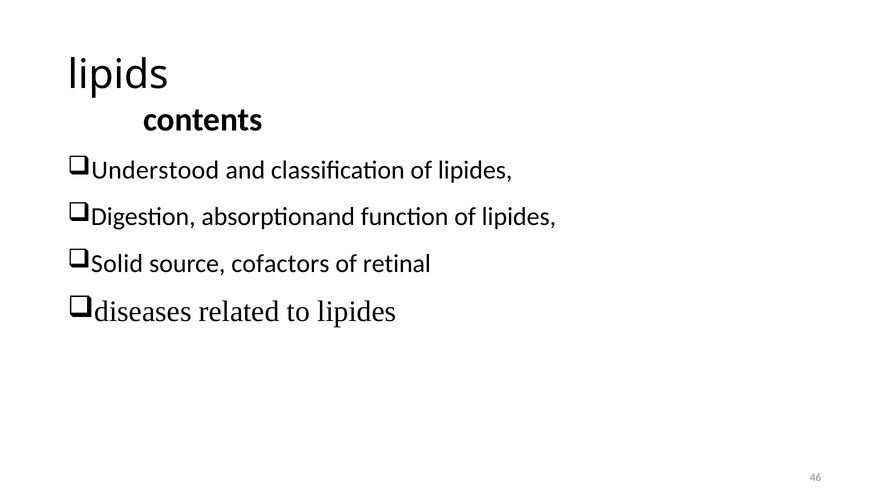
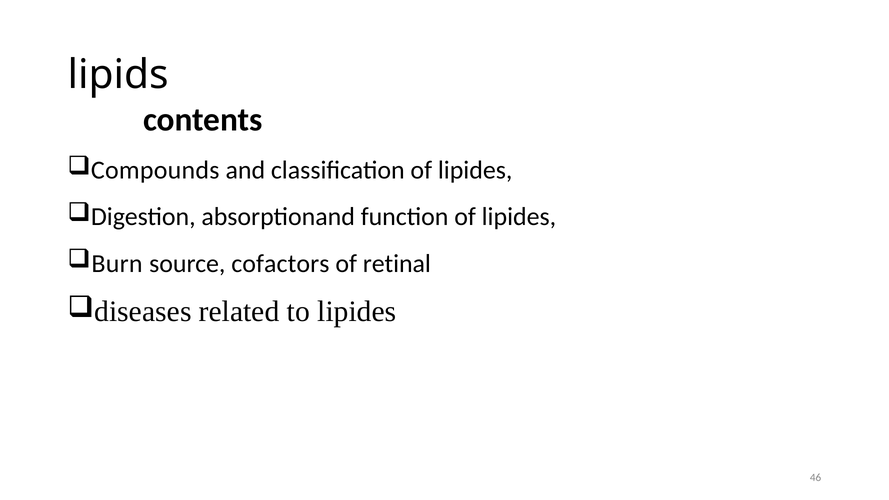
Understood: Understood -> Compounds
Solid: Solid -> Burn
